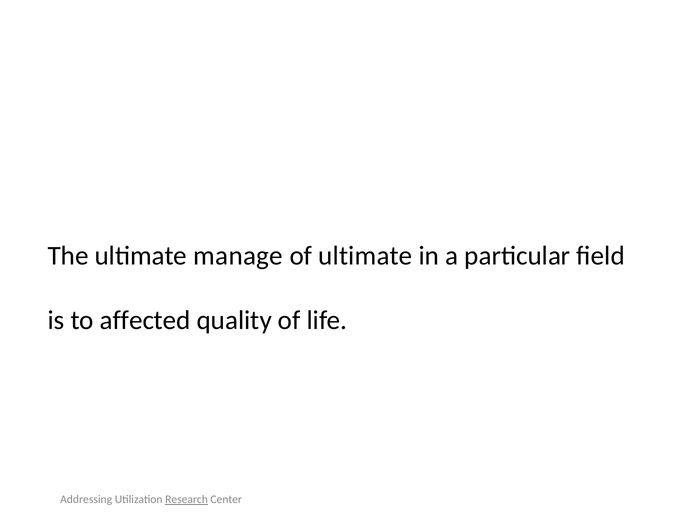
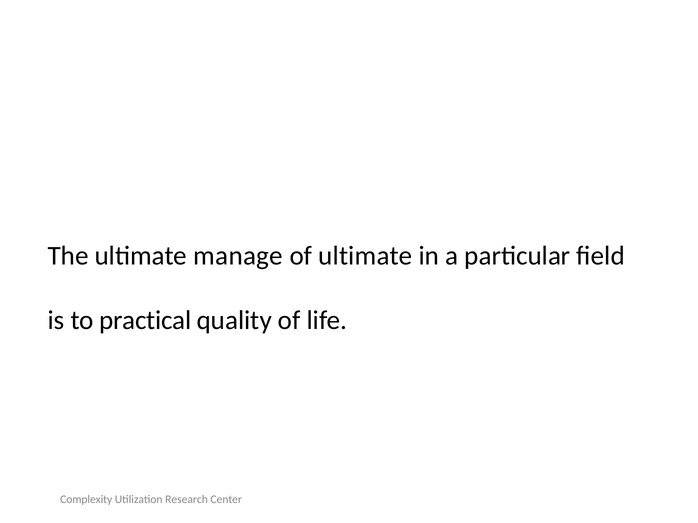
affected: affected -> practical
Addressing: Addressing -> Complexity
Research underline: present -> none
